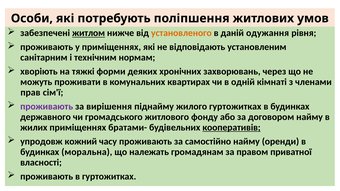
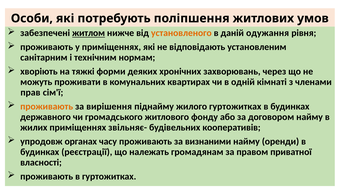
проживають at (47, 107) colour: purple -> orange
братами-: братами- -> звільняє-
кооперативів underline: present -> none
кожний: кожний -> органах
самостійно: самостійно -> визнаними
моральна: моральна -> реєстрації
